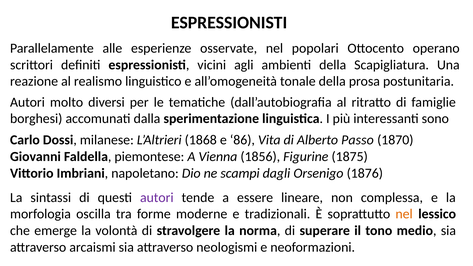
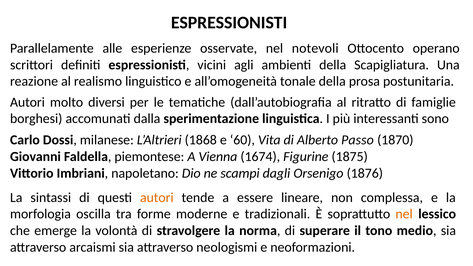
popolari: popolari -> notevoli
86: 86 -> 60
1856: 1856 -> 1674
autori at (157, 197) colour: purple -> orange
